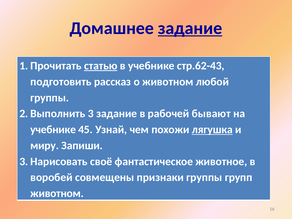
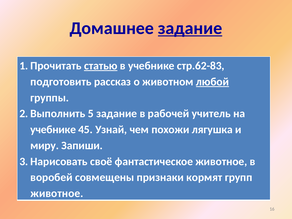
стр.62-43: стр.62-43 -> стр.62-83
любой underline: none -> present
3: 3 -> 5
бывают: бывают -> учитель
лягушка underline: present -> none
признаки группы: группы -> кормят
животном at (57, 193): животном -> животное
